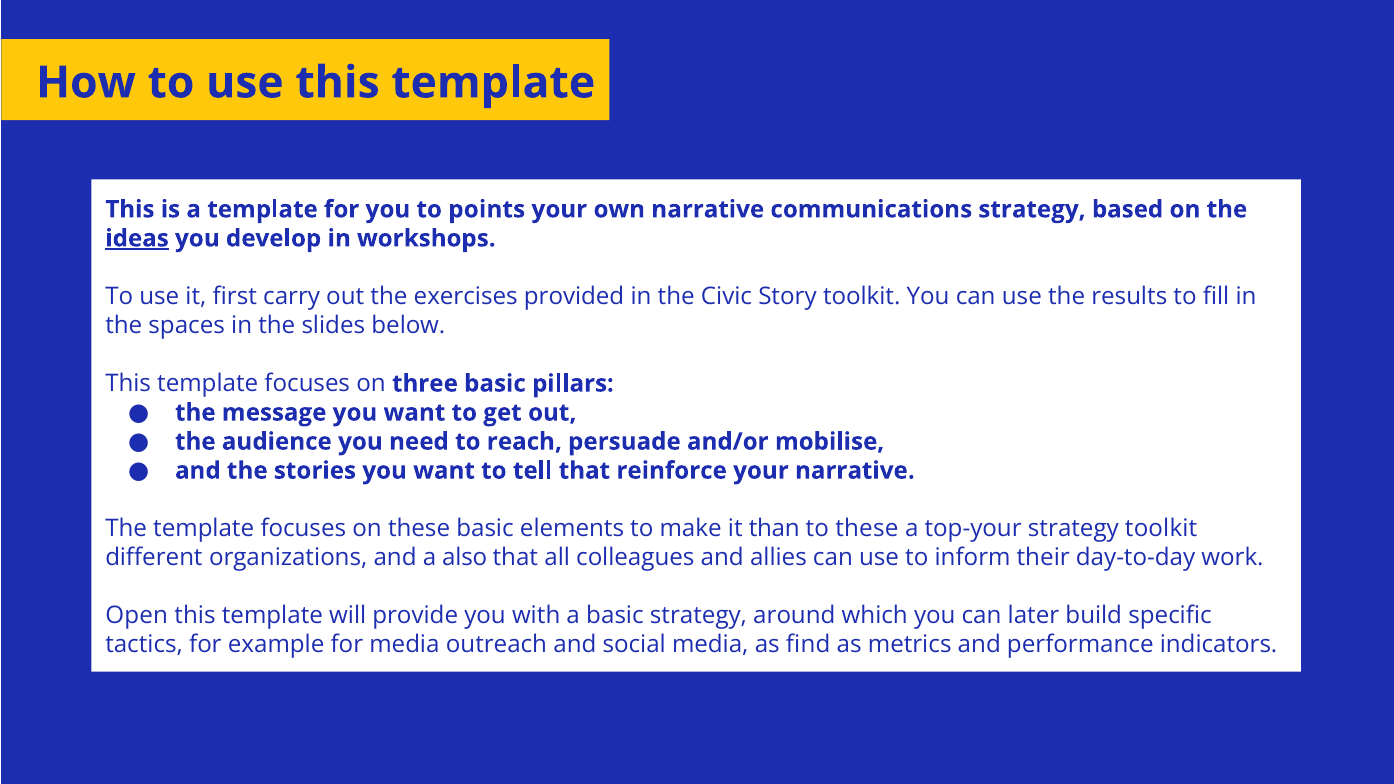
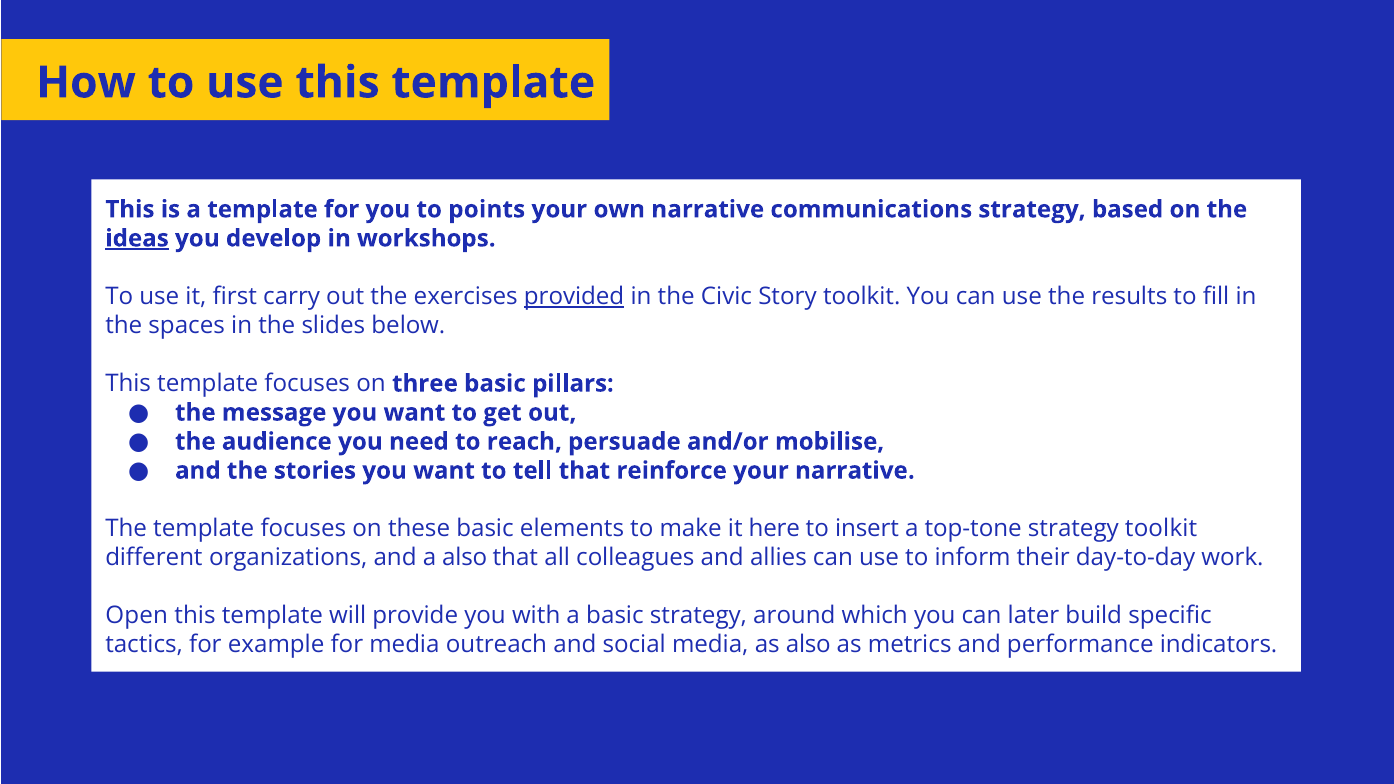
provided underline: none -> present
than: than -> here
to these: these -> insert
top-your: top-your -> top-tone
as find: find -> also
